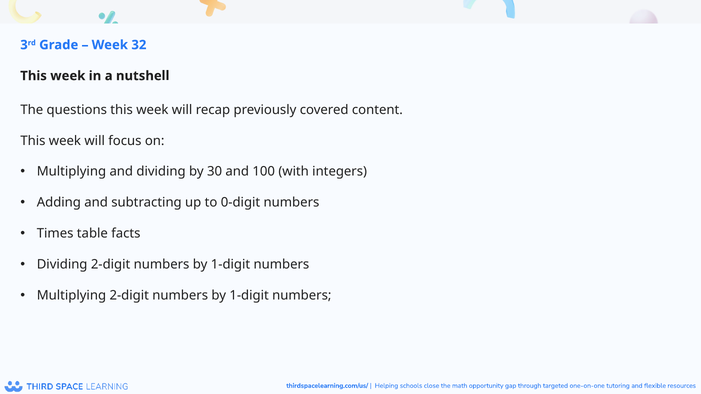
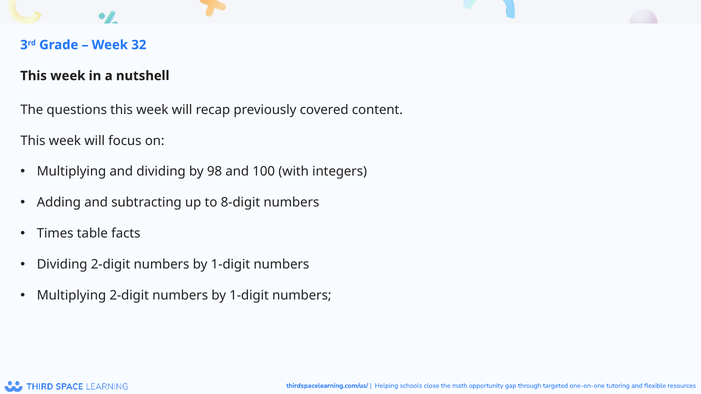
30: 30 -> 98
0-digit: 0-digit -> 8-digit
